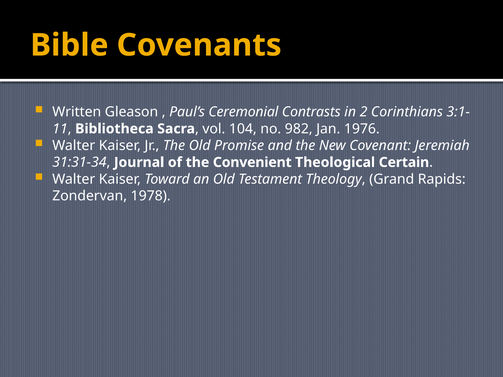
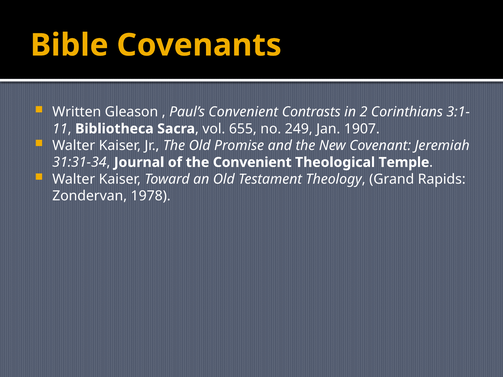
Paul’s Ceremonial: Ceremonial -> Convenient
104: 104 -> 655
982: 982 -> 249
1976: 1976 -> 1907
Certain: Certain -> Temple
